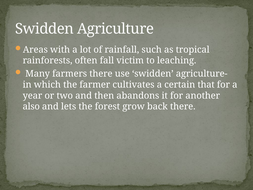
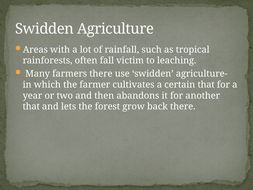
also at (31, 106): also -> that
